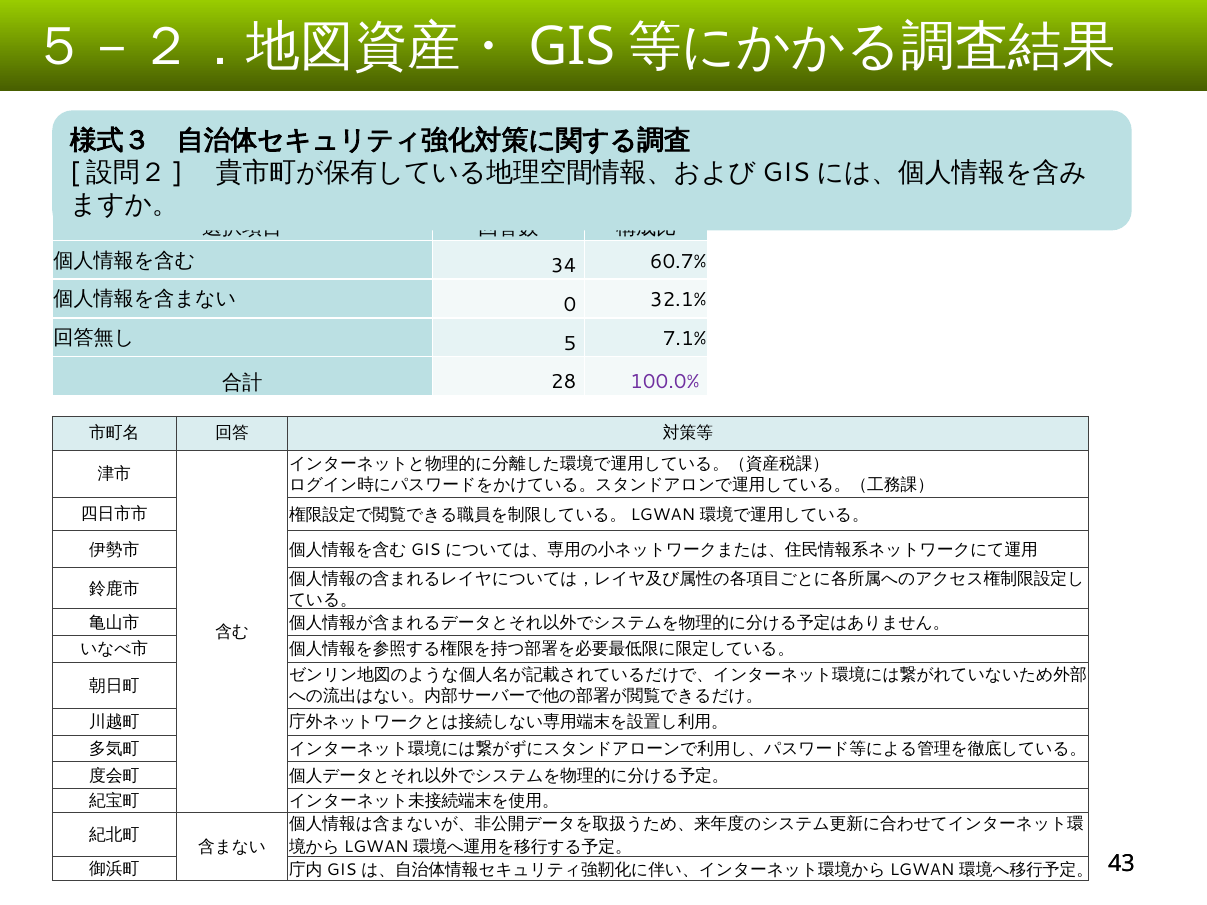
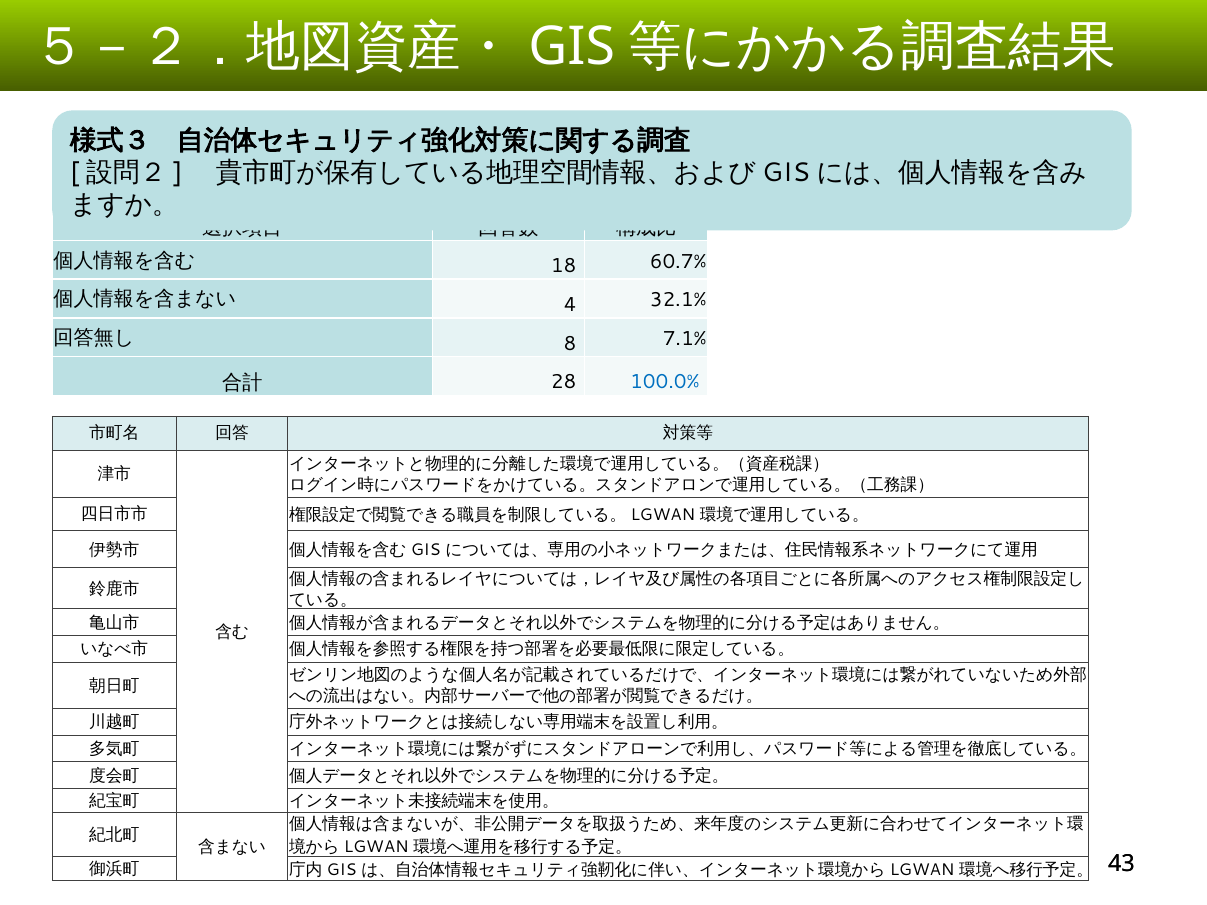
34: 34 -> 18
0: 0 -> 4
5: 5 -> 8
100.0% colour: purple -> blue
